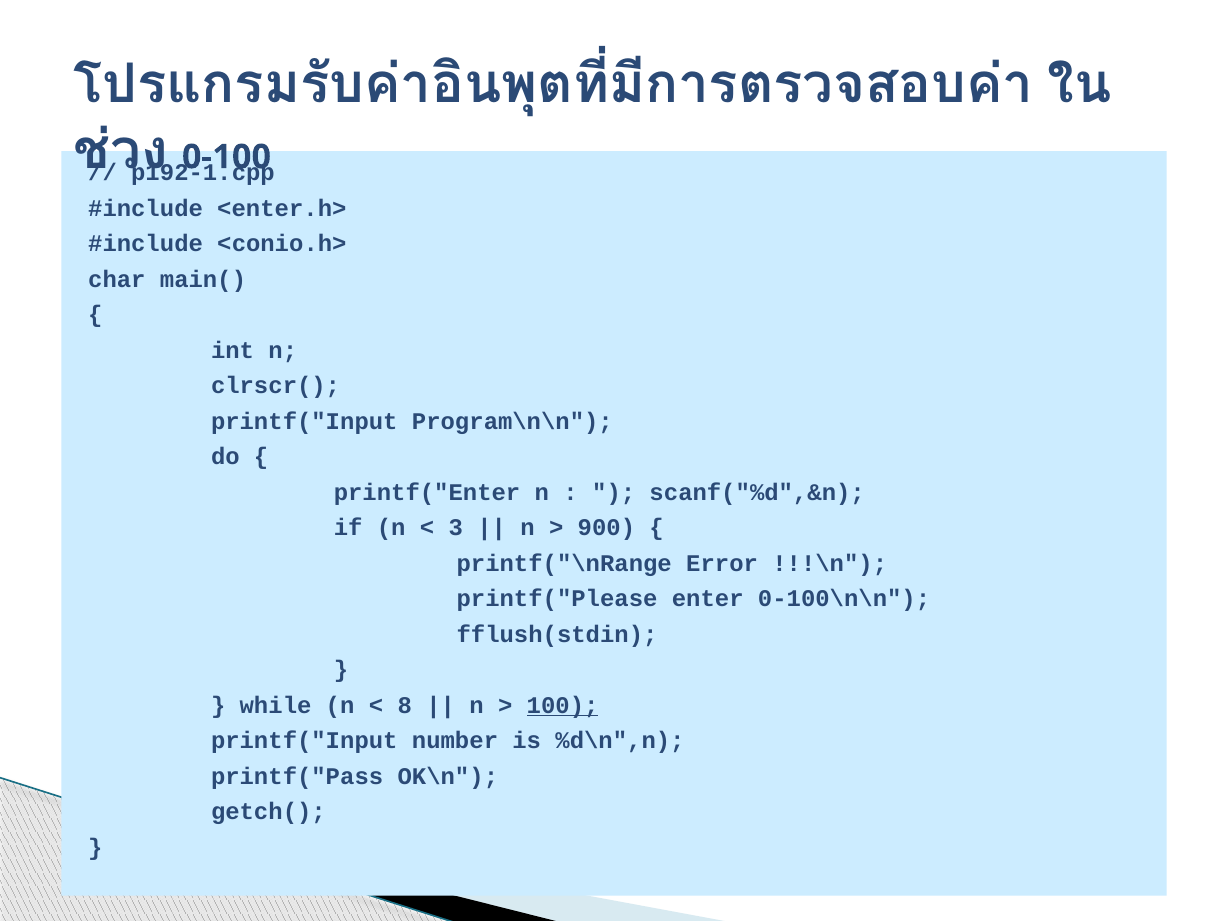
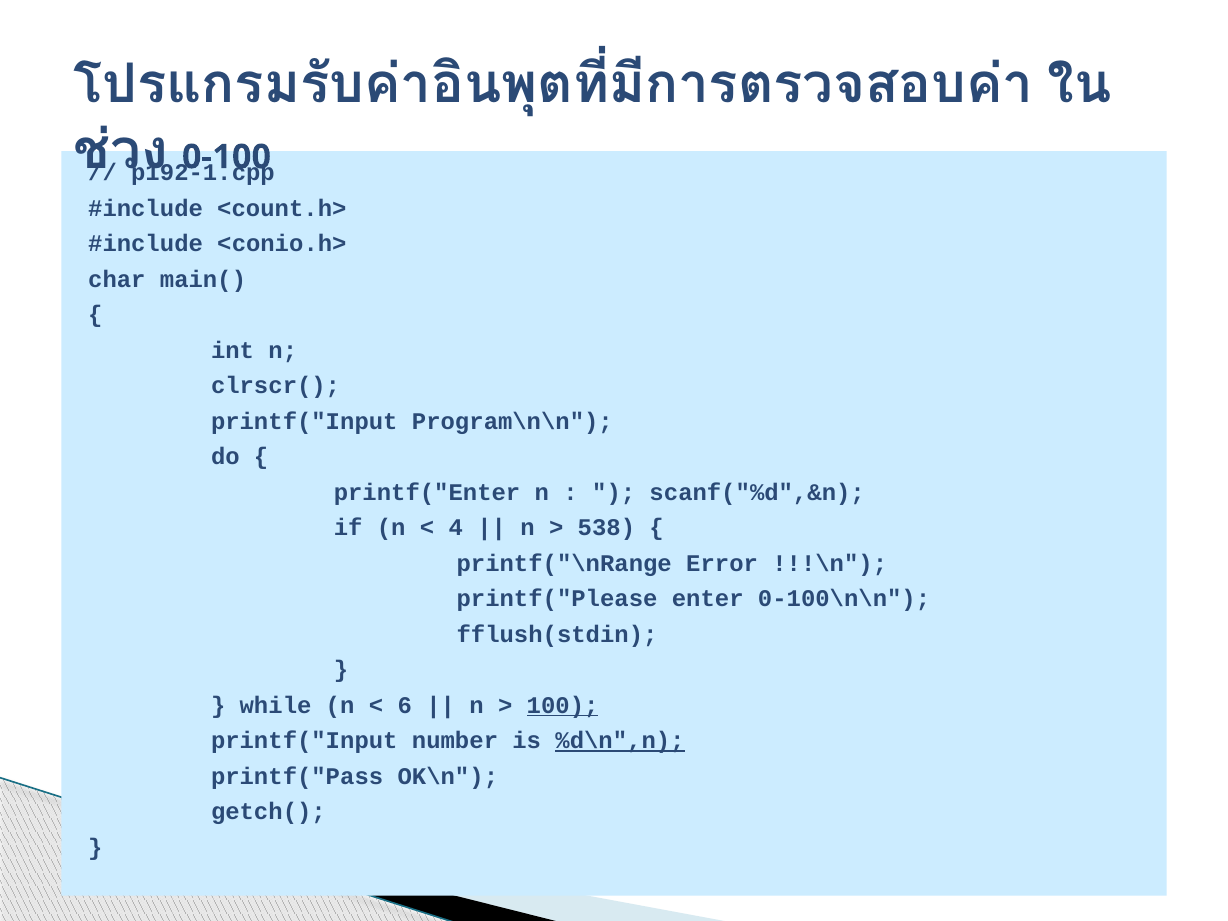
<enter.h>: <enter.h> -> <count.h>
3: 3 -> 4
900: 900 -> 538
8: 8 -> 6
%d\n",n underline: none -> present
